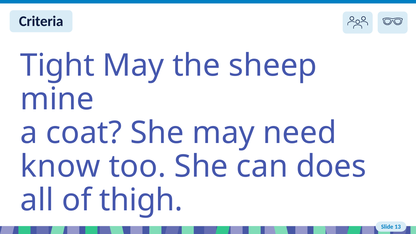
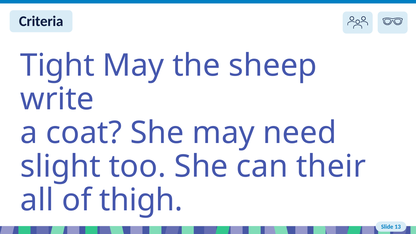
mine: mine -> write
know: know -> slight
does: does -> their
